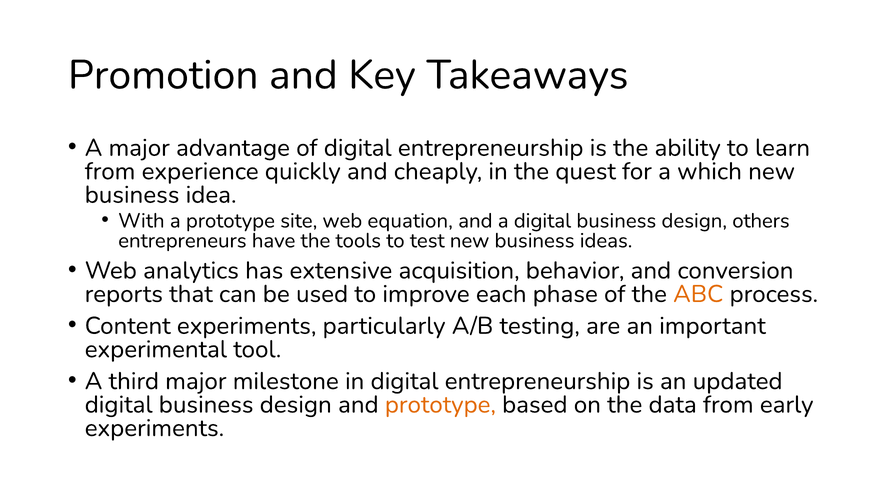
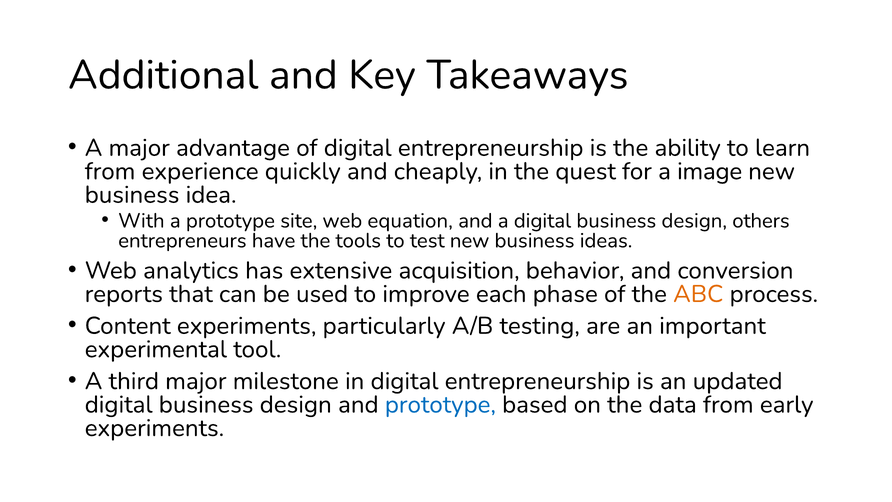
Promotion: Promotion -> Additional
which: which -> image
prototype at (440, 404) colour: orange -> blue
